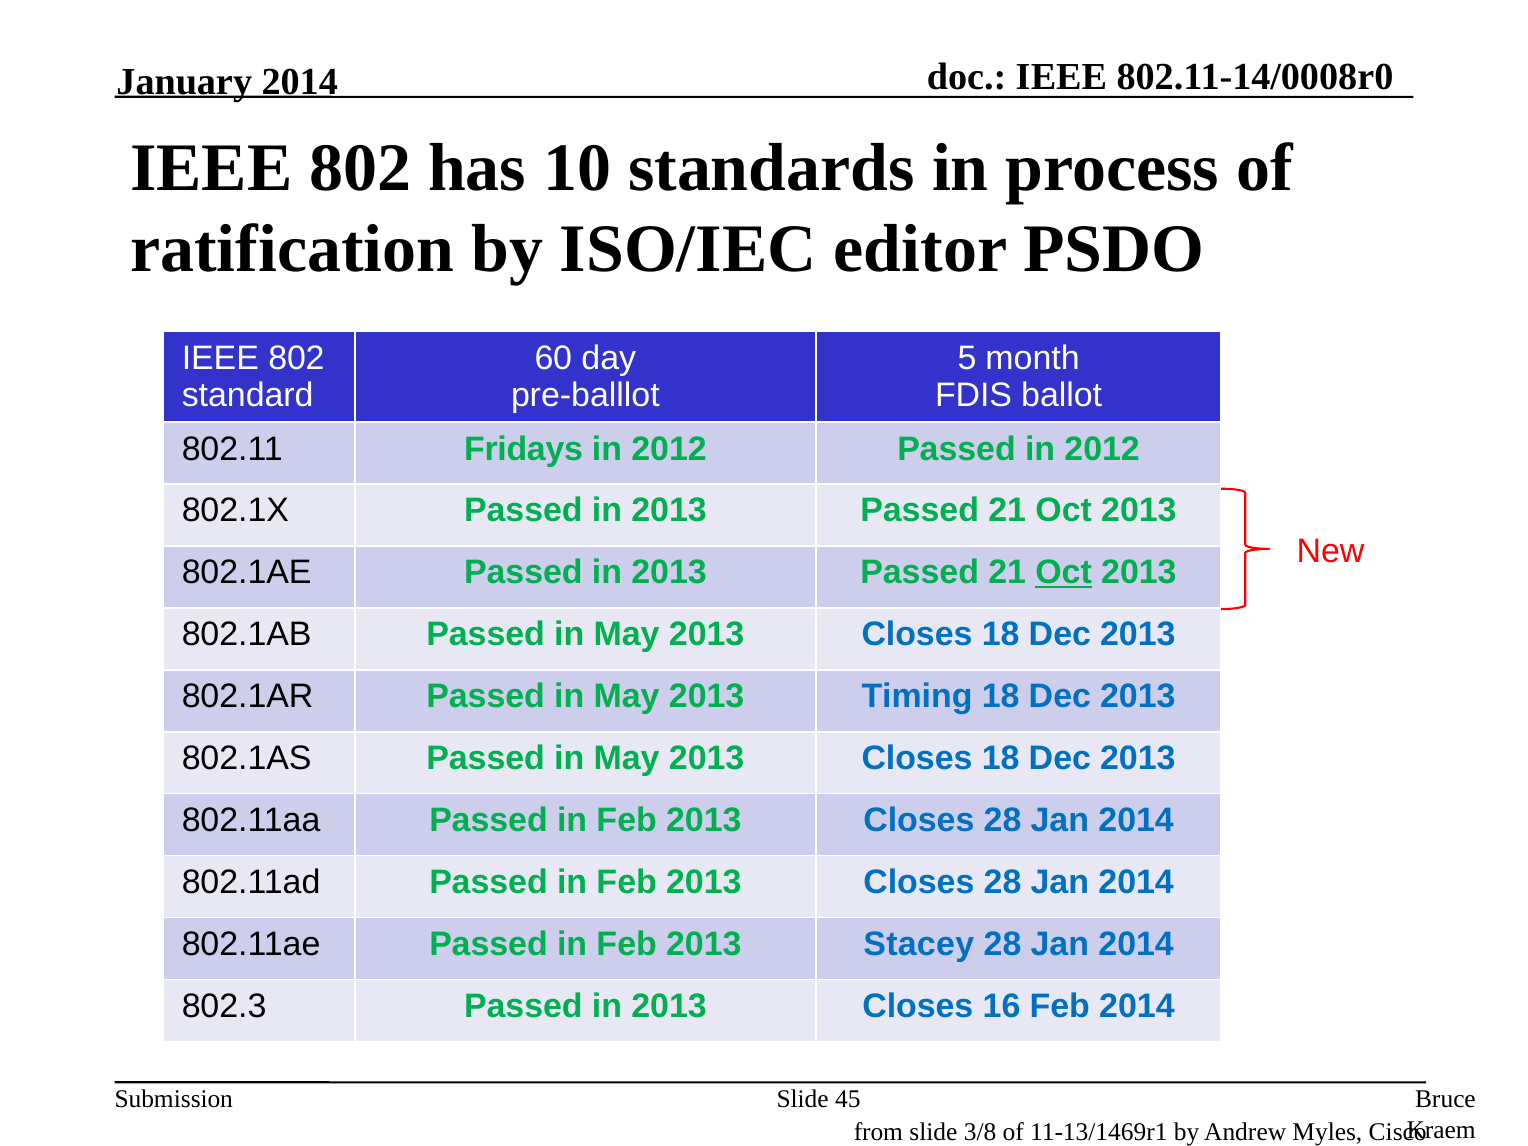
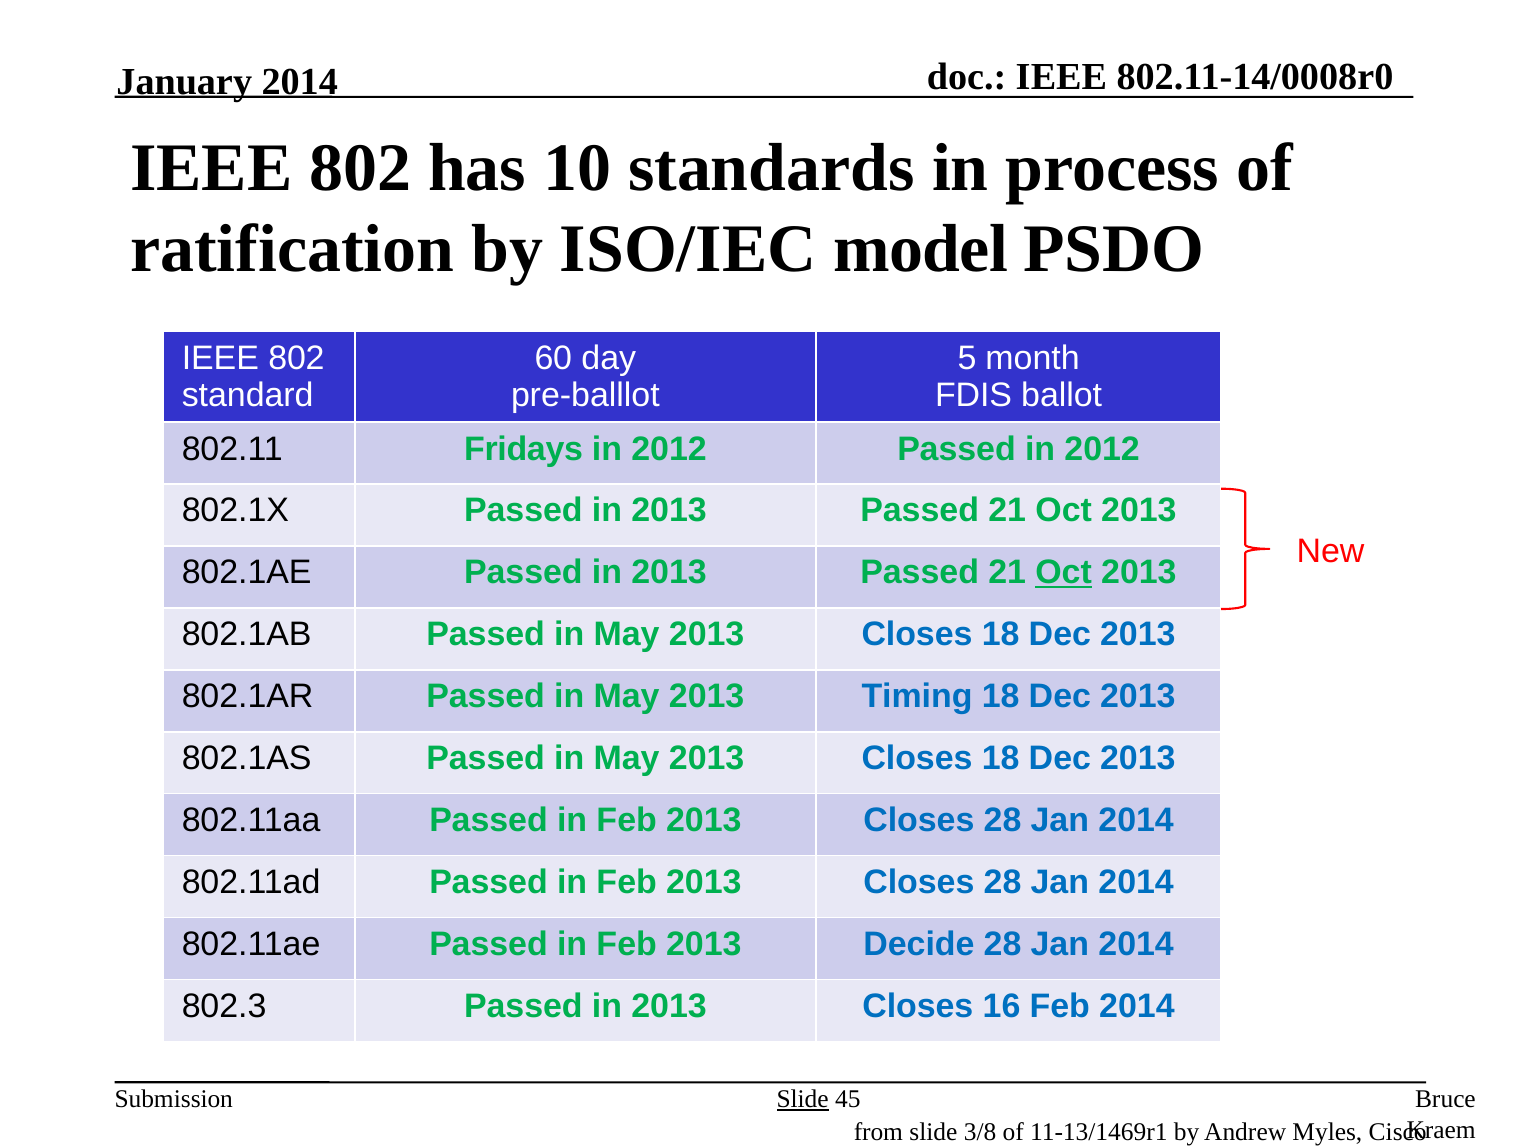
editor: editor -> model
Stacey: Stacey -> Decide
Slide at (803, 1099) underline: none -> present
